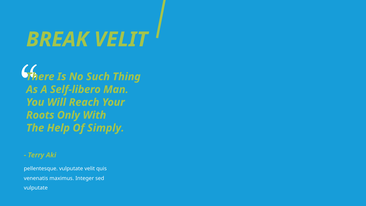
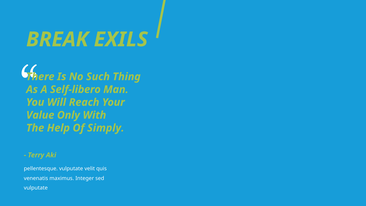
BREAK VELIT: VELIT -> EXILS
Roots: Roots -> Value
